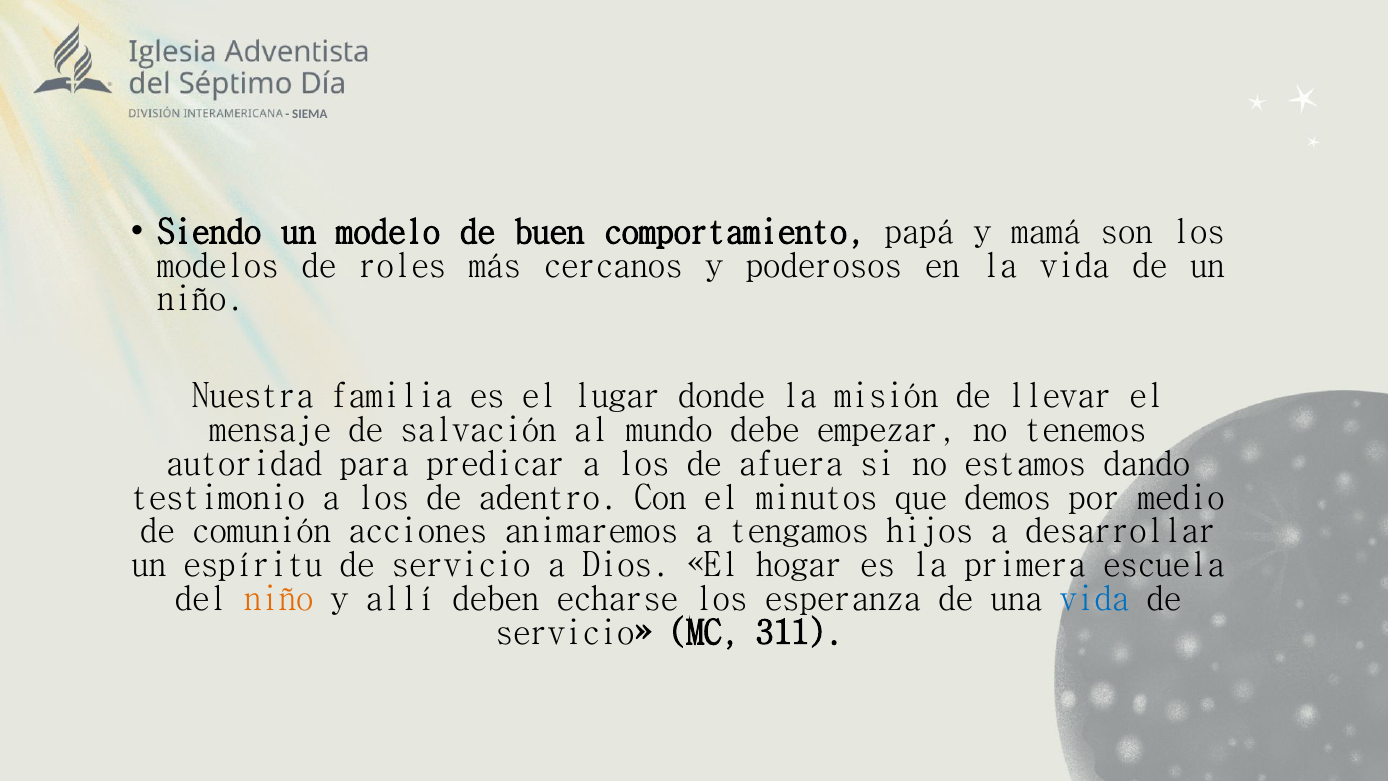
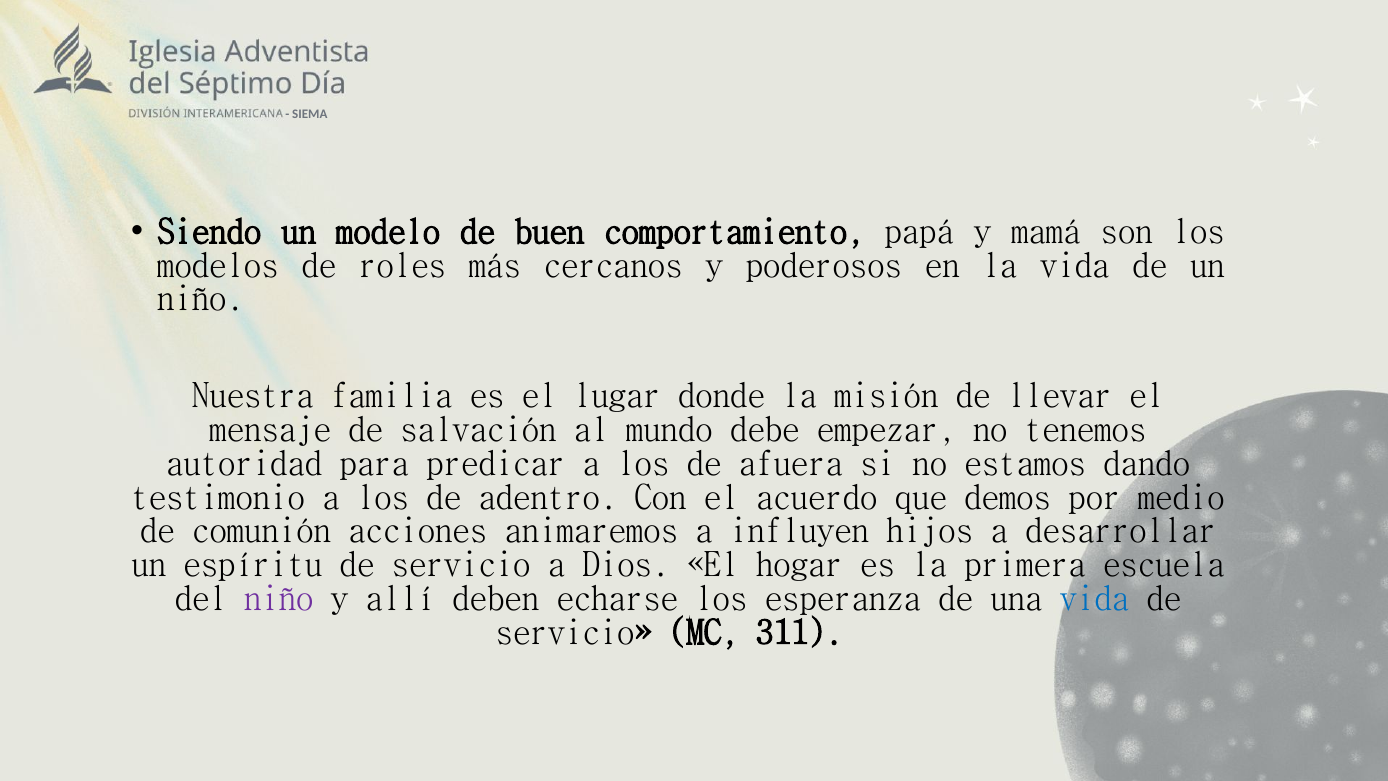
minutos: minutos -> acuerdo
tengamos: tengamos -> influyen
niño at (279, 599) colour: orange -> purple
